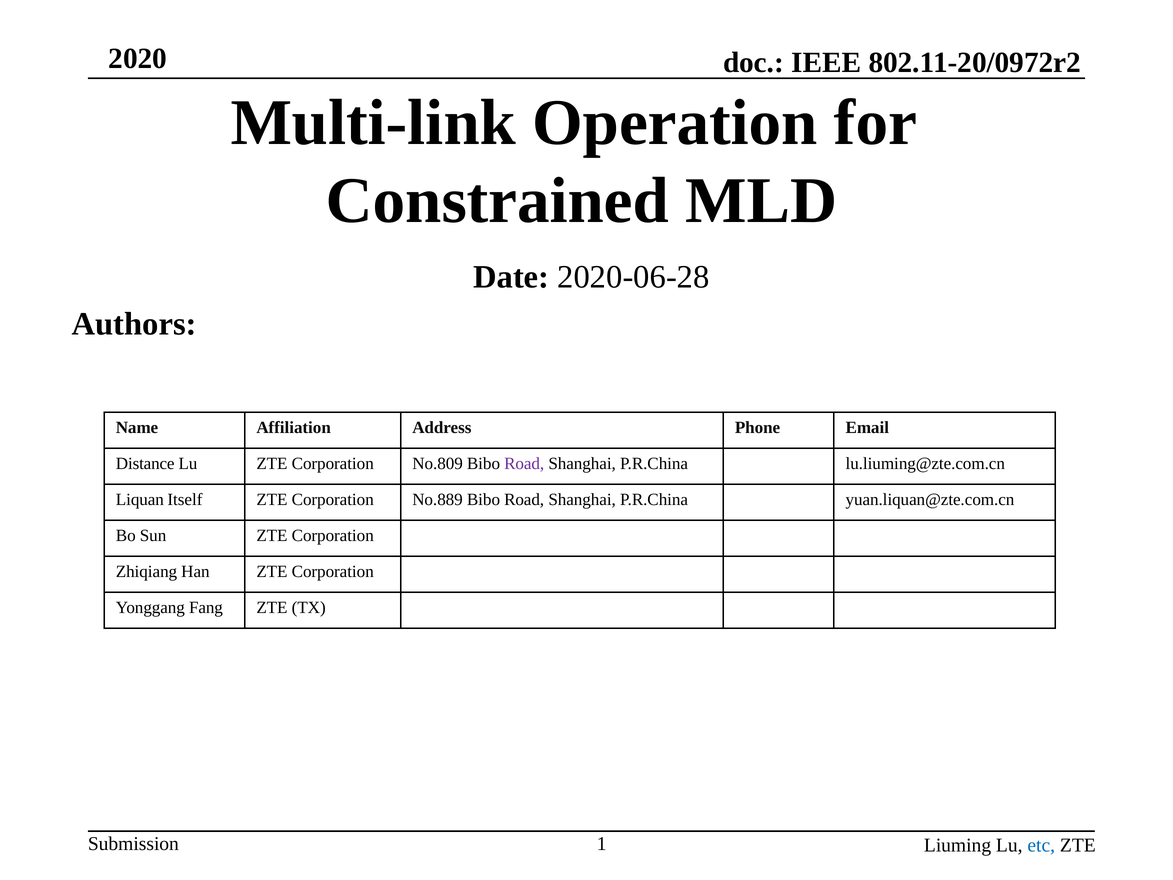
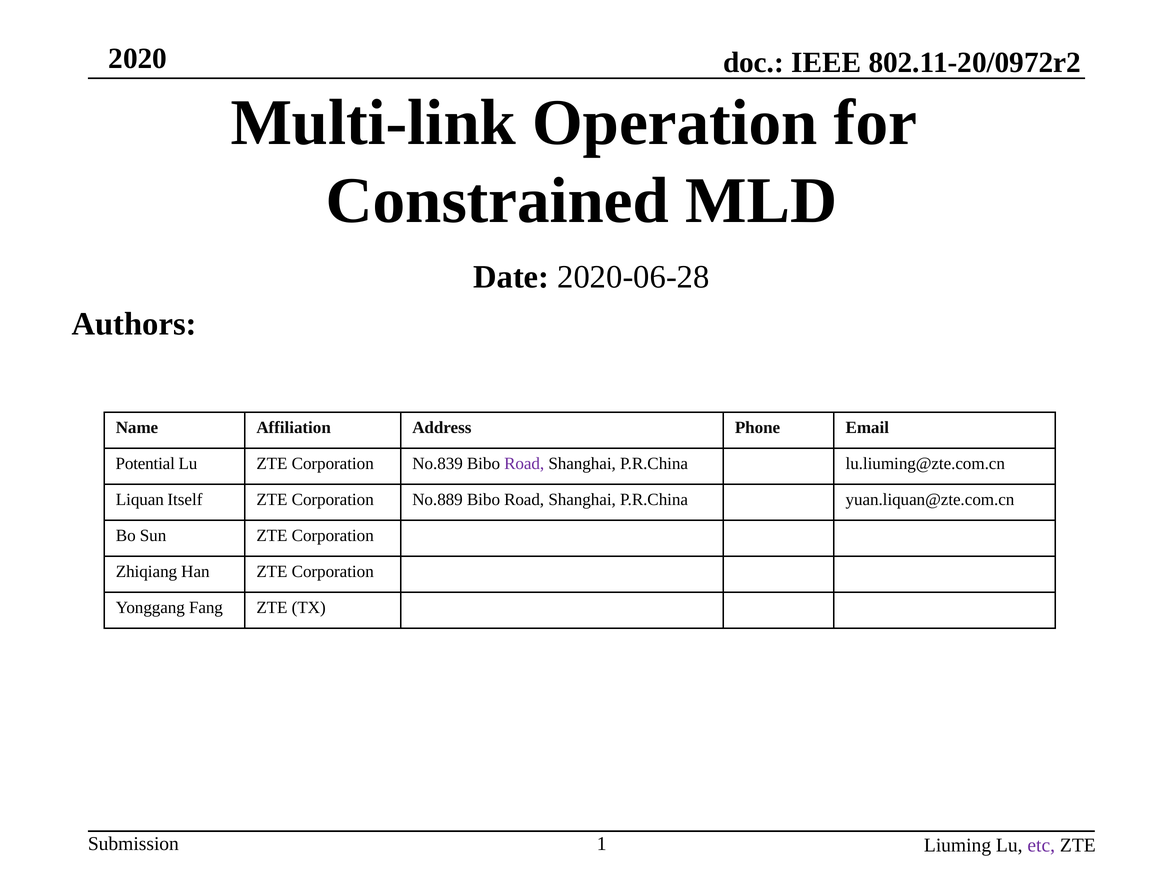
Distance: Distance -> Potential
No.809: No.809 -> No.839
etc colour: blue -> purple
